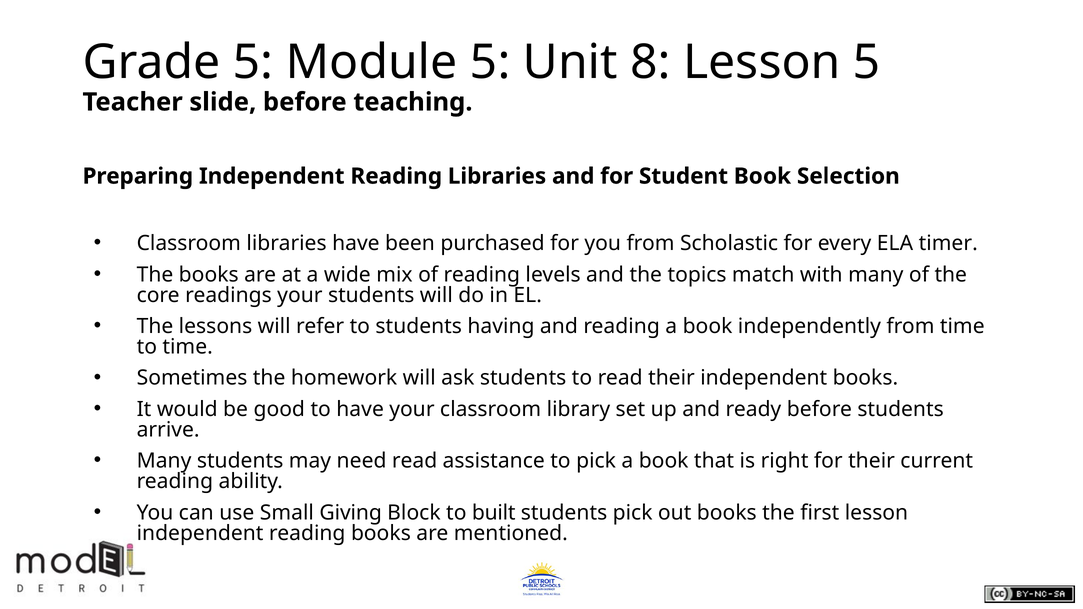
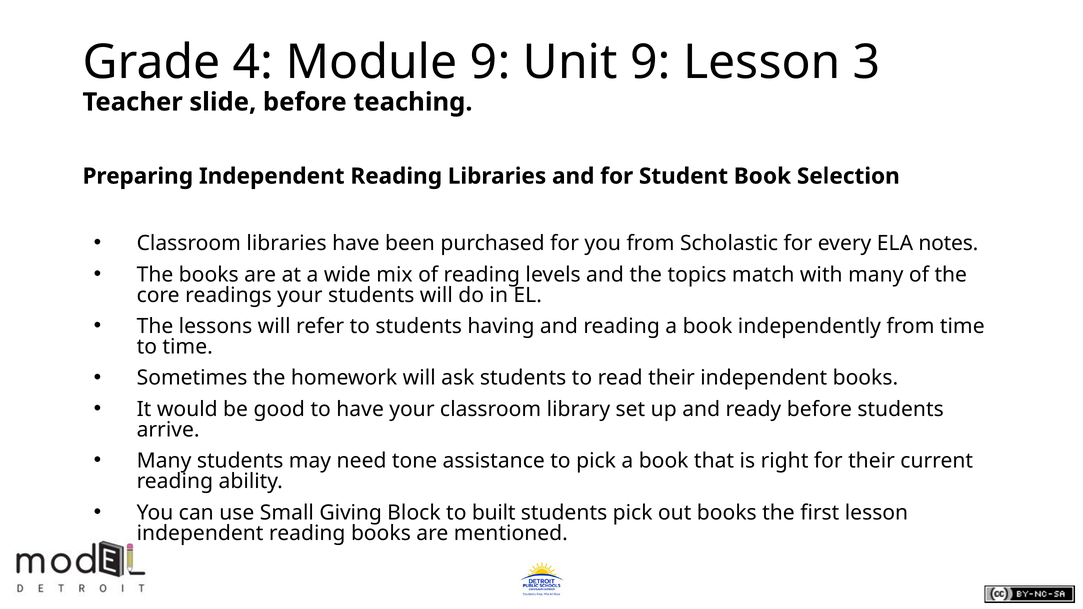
Grade 5: 5 -> 4
Module 5: 5 -> 9
Unit 8: 8 -> 9
Lesson 5: 5 -> 3
timer: timer -> notes
need read: read -> tone
